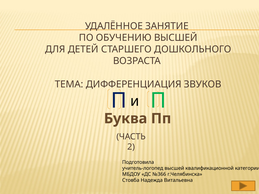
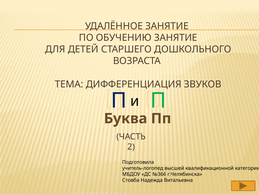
ОБУЧЕНИЮ ВЫСШЕЙ: ВЫСШЕЙ -> ЗАНЯТИЕ
